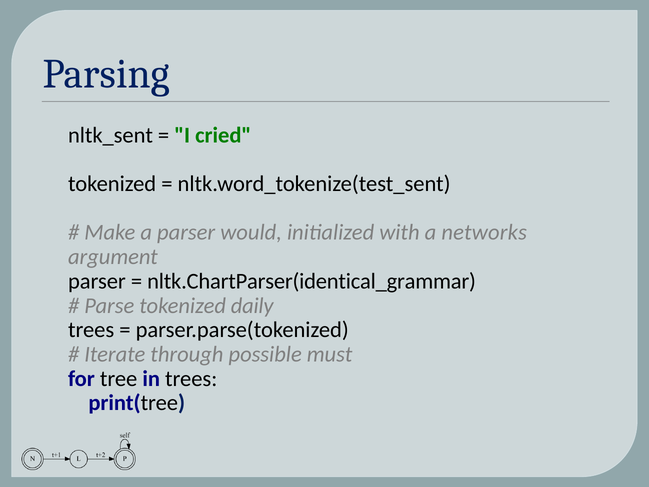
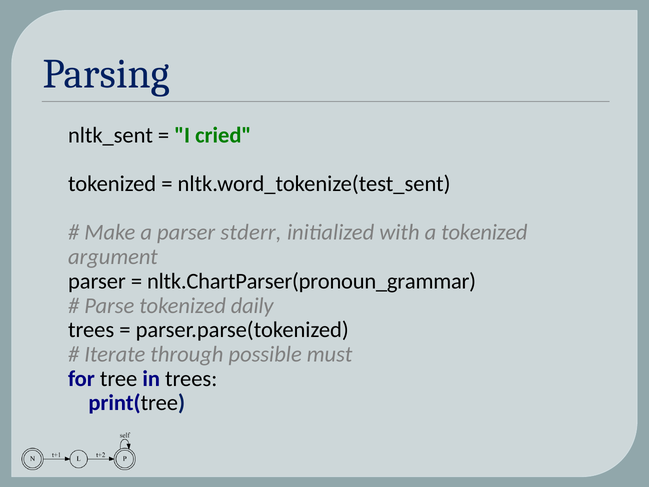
would: would -> stderr
a networks: networks -> tokenized
nltk.ChartParser(identical_grammar: nltk.ChartParser(identical_grammar -> nltk.ChartParser(pronoun_grammar
